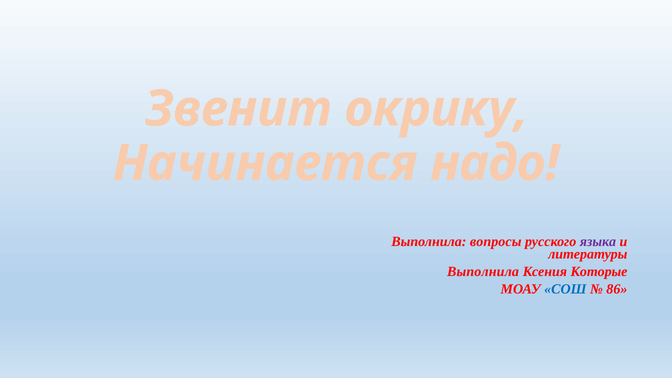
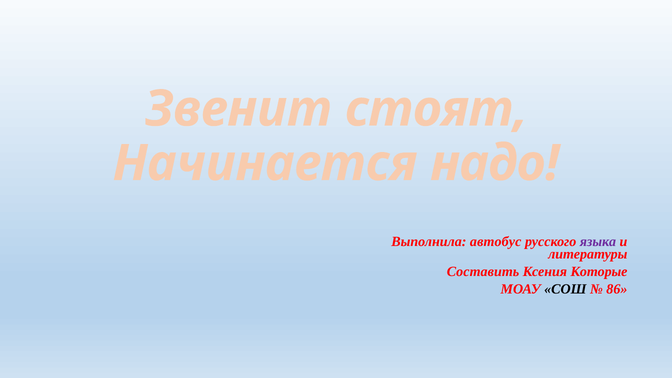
окрику: окрику -> стоят
вопросы: вопросы -> автобус
Выполнила at (483, 272): Выполнила -> Составить
СОШ colour: blue -> black
